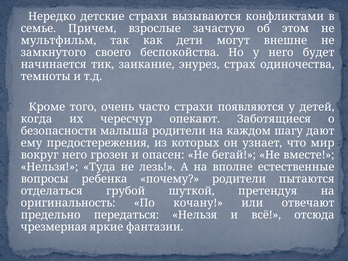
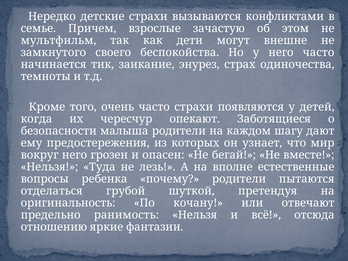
него будет: будет -> часто
передаться: передаться -> ранимость
чрезмерная: чрезмерная -> отношению
